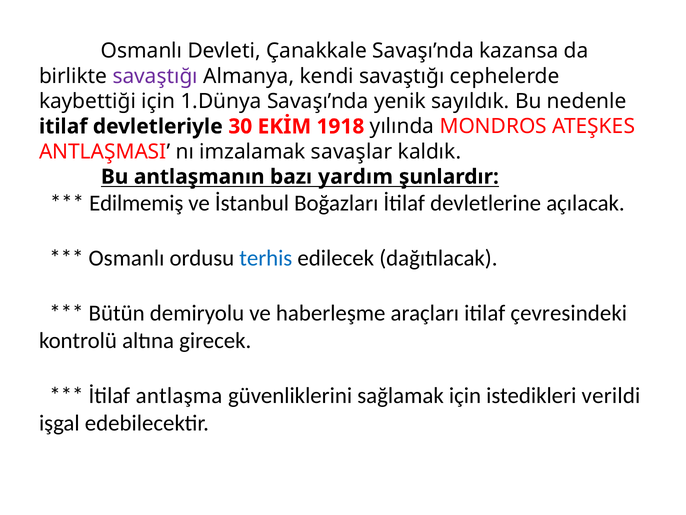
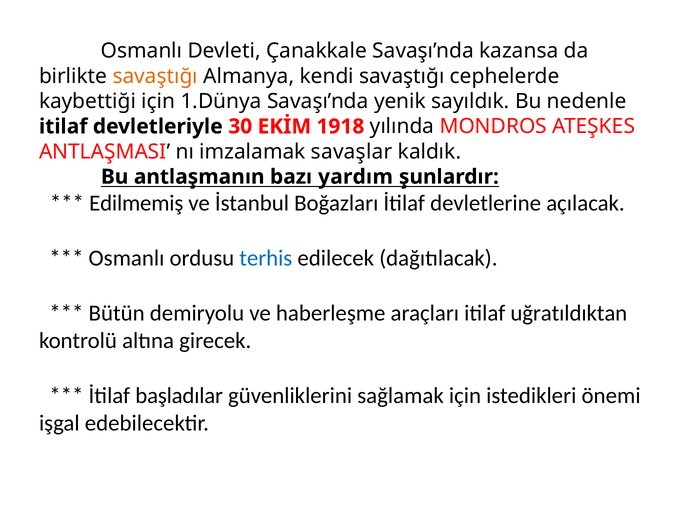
savaştığı at (155, 76) colour: purple -> orange
çevresindeki: çevresindeki -> uğratıldıktan
antlaşma: antlaşma -> başladılar
verildi: verildi -> önemi
